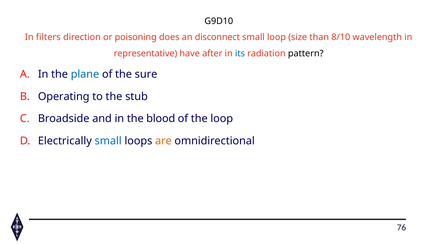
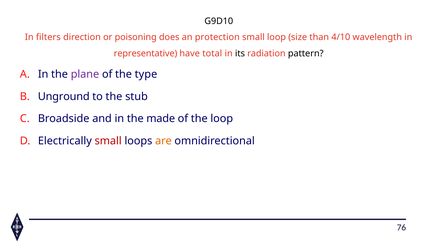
disconnect: disconnect -> protection
8/10: 8/10 -> 4/10
after: after -> total
its colour: blue -> black
plane colour: blue -> purple
sure: sure -> type
Operating: Operating -> Unground
blood: blood -> made
small at (108, 141) colour: blue -> red
